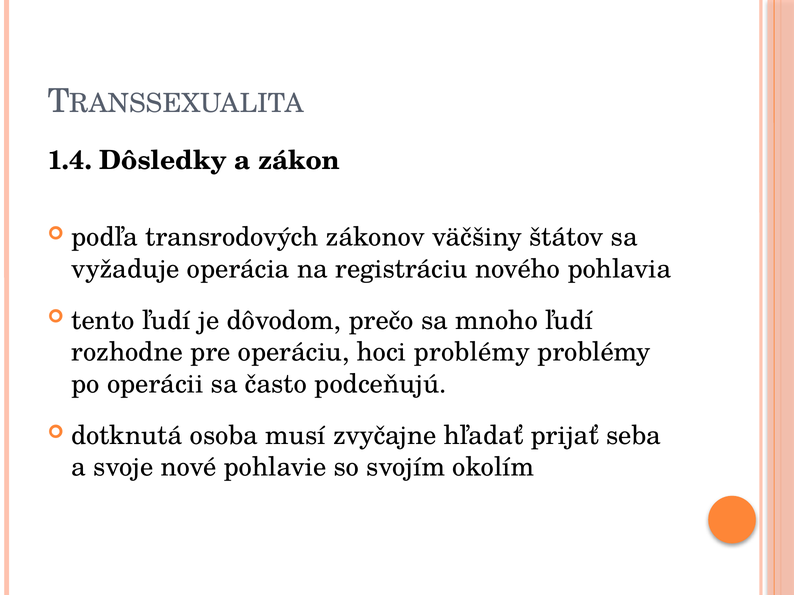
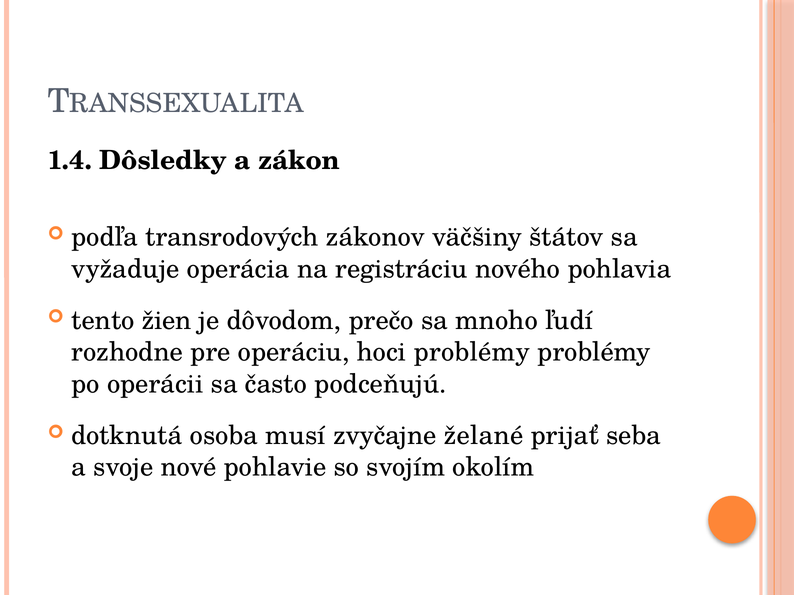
tento ľudí: ľudí -> žien
hľadať: hľadať -> želané
